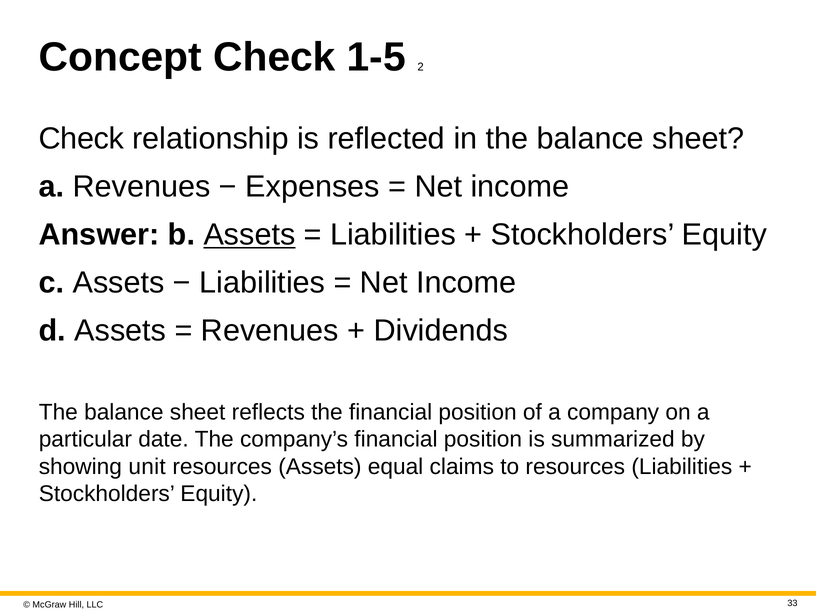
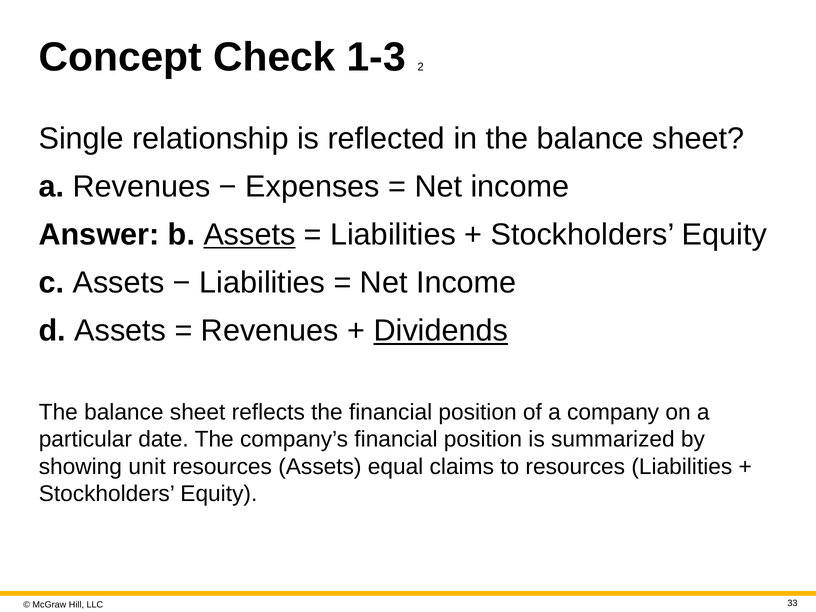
1-5: 1-5 -> 1-3
Check at (81, 139): Check -> Single
Dividends underline: none -> present
